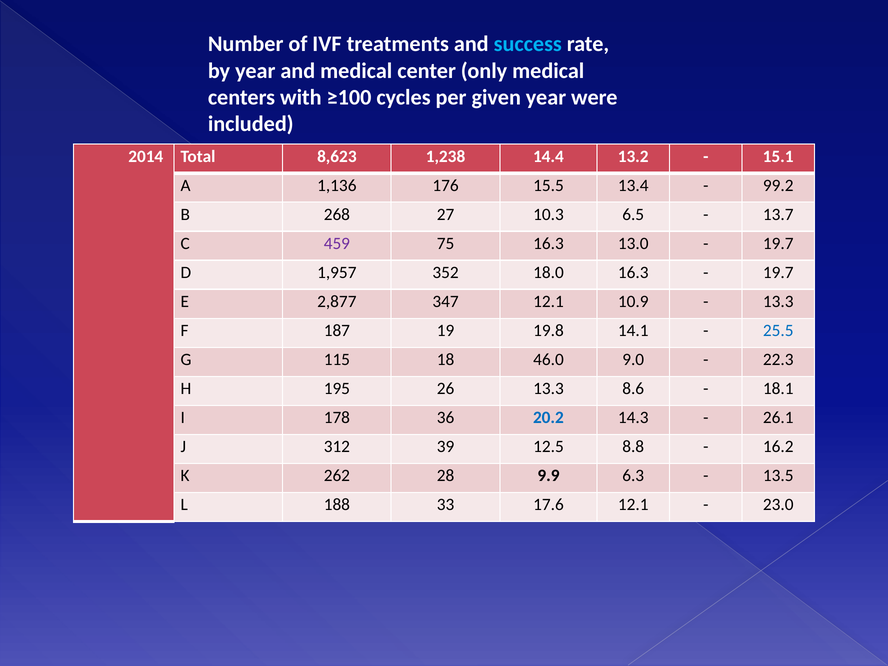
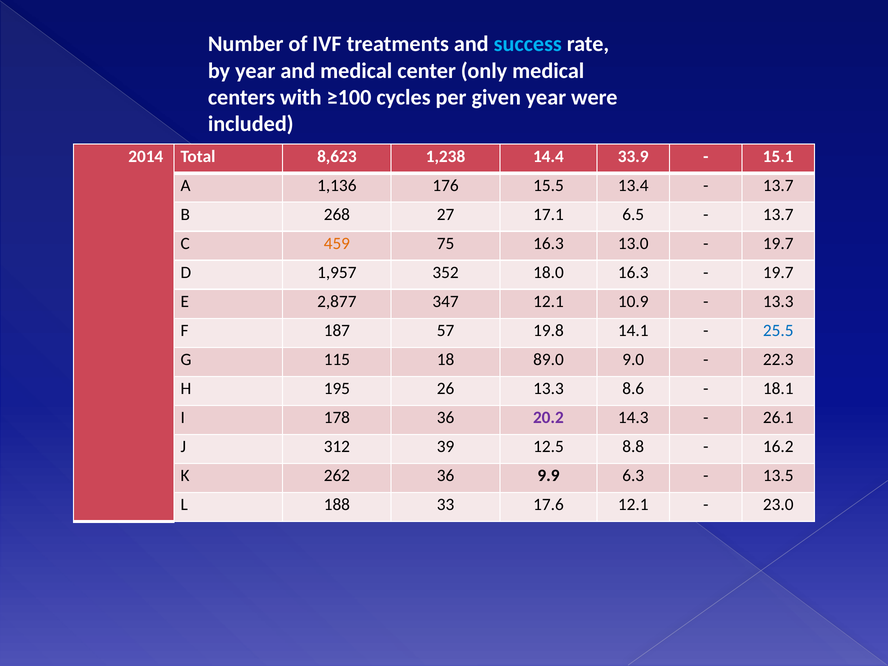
13.2: 13.2 -> 33.9
99.2 at (778, 185): 99.2 -> 13.7
10.3: 10.3 -> 17.1
459 colour: purple -> orange
19: 19 -> 57
46.0: 46.0 -> 89.0
20.2 colour: blue -> purple
262 28: 28 -> 36
